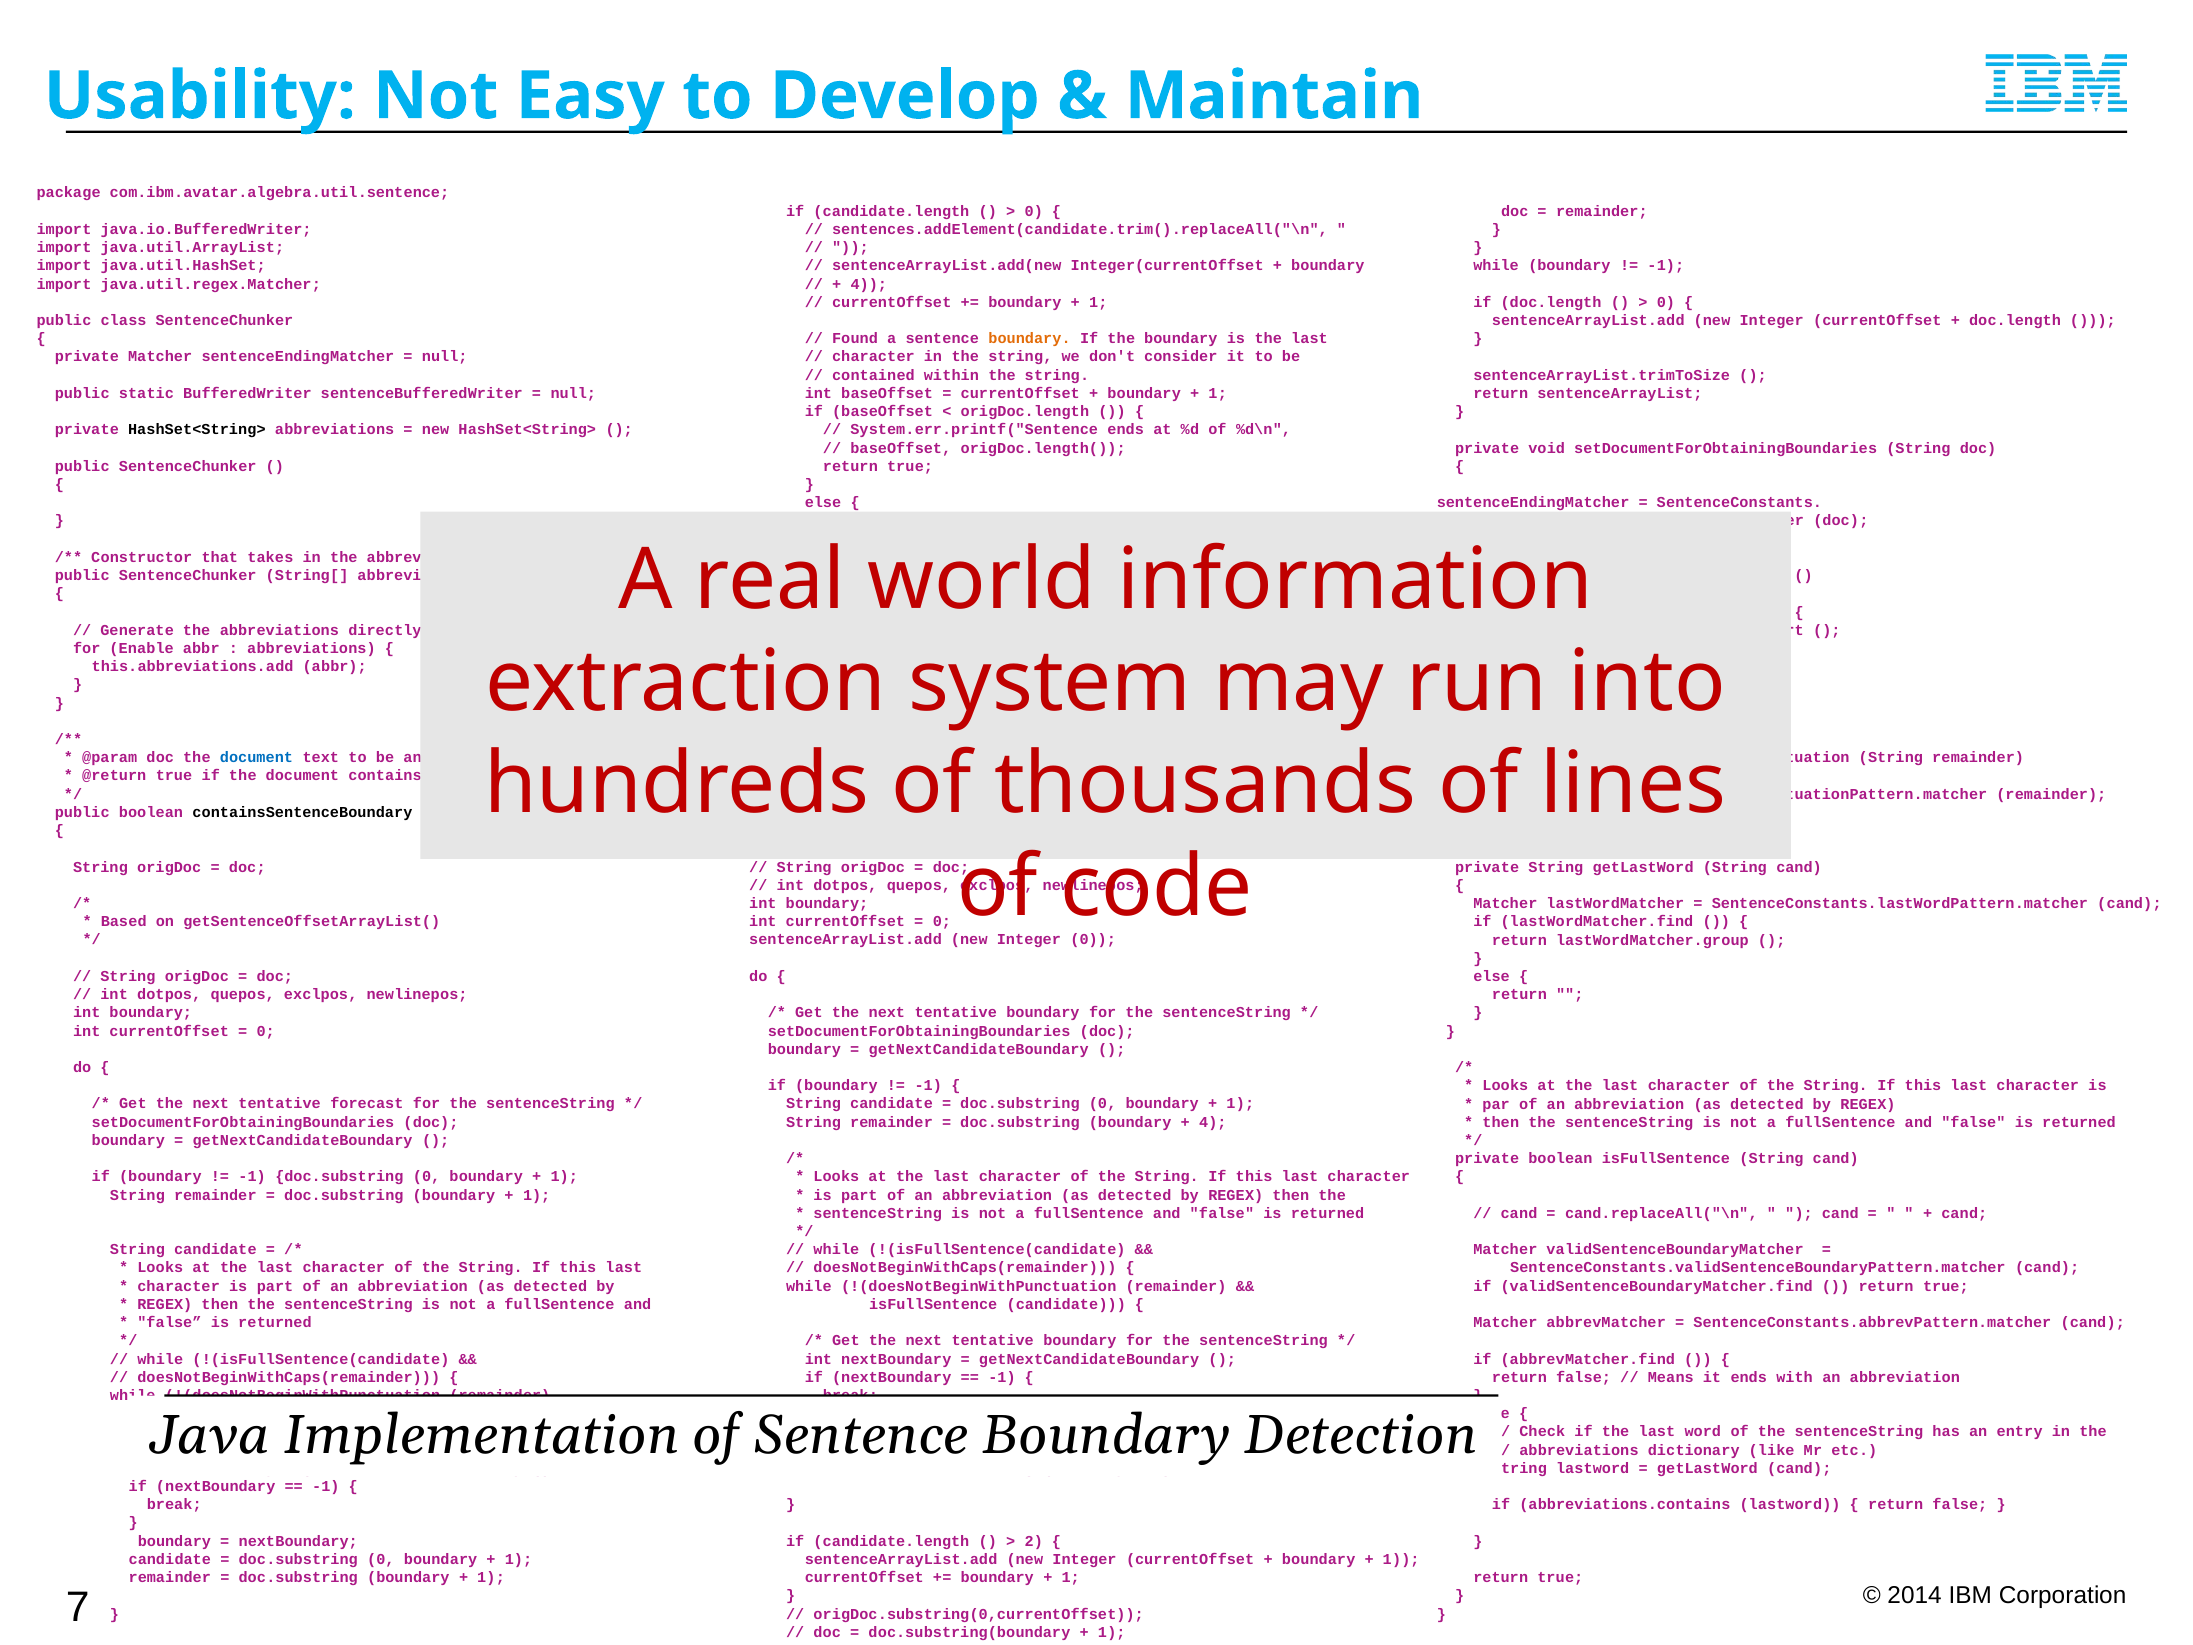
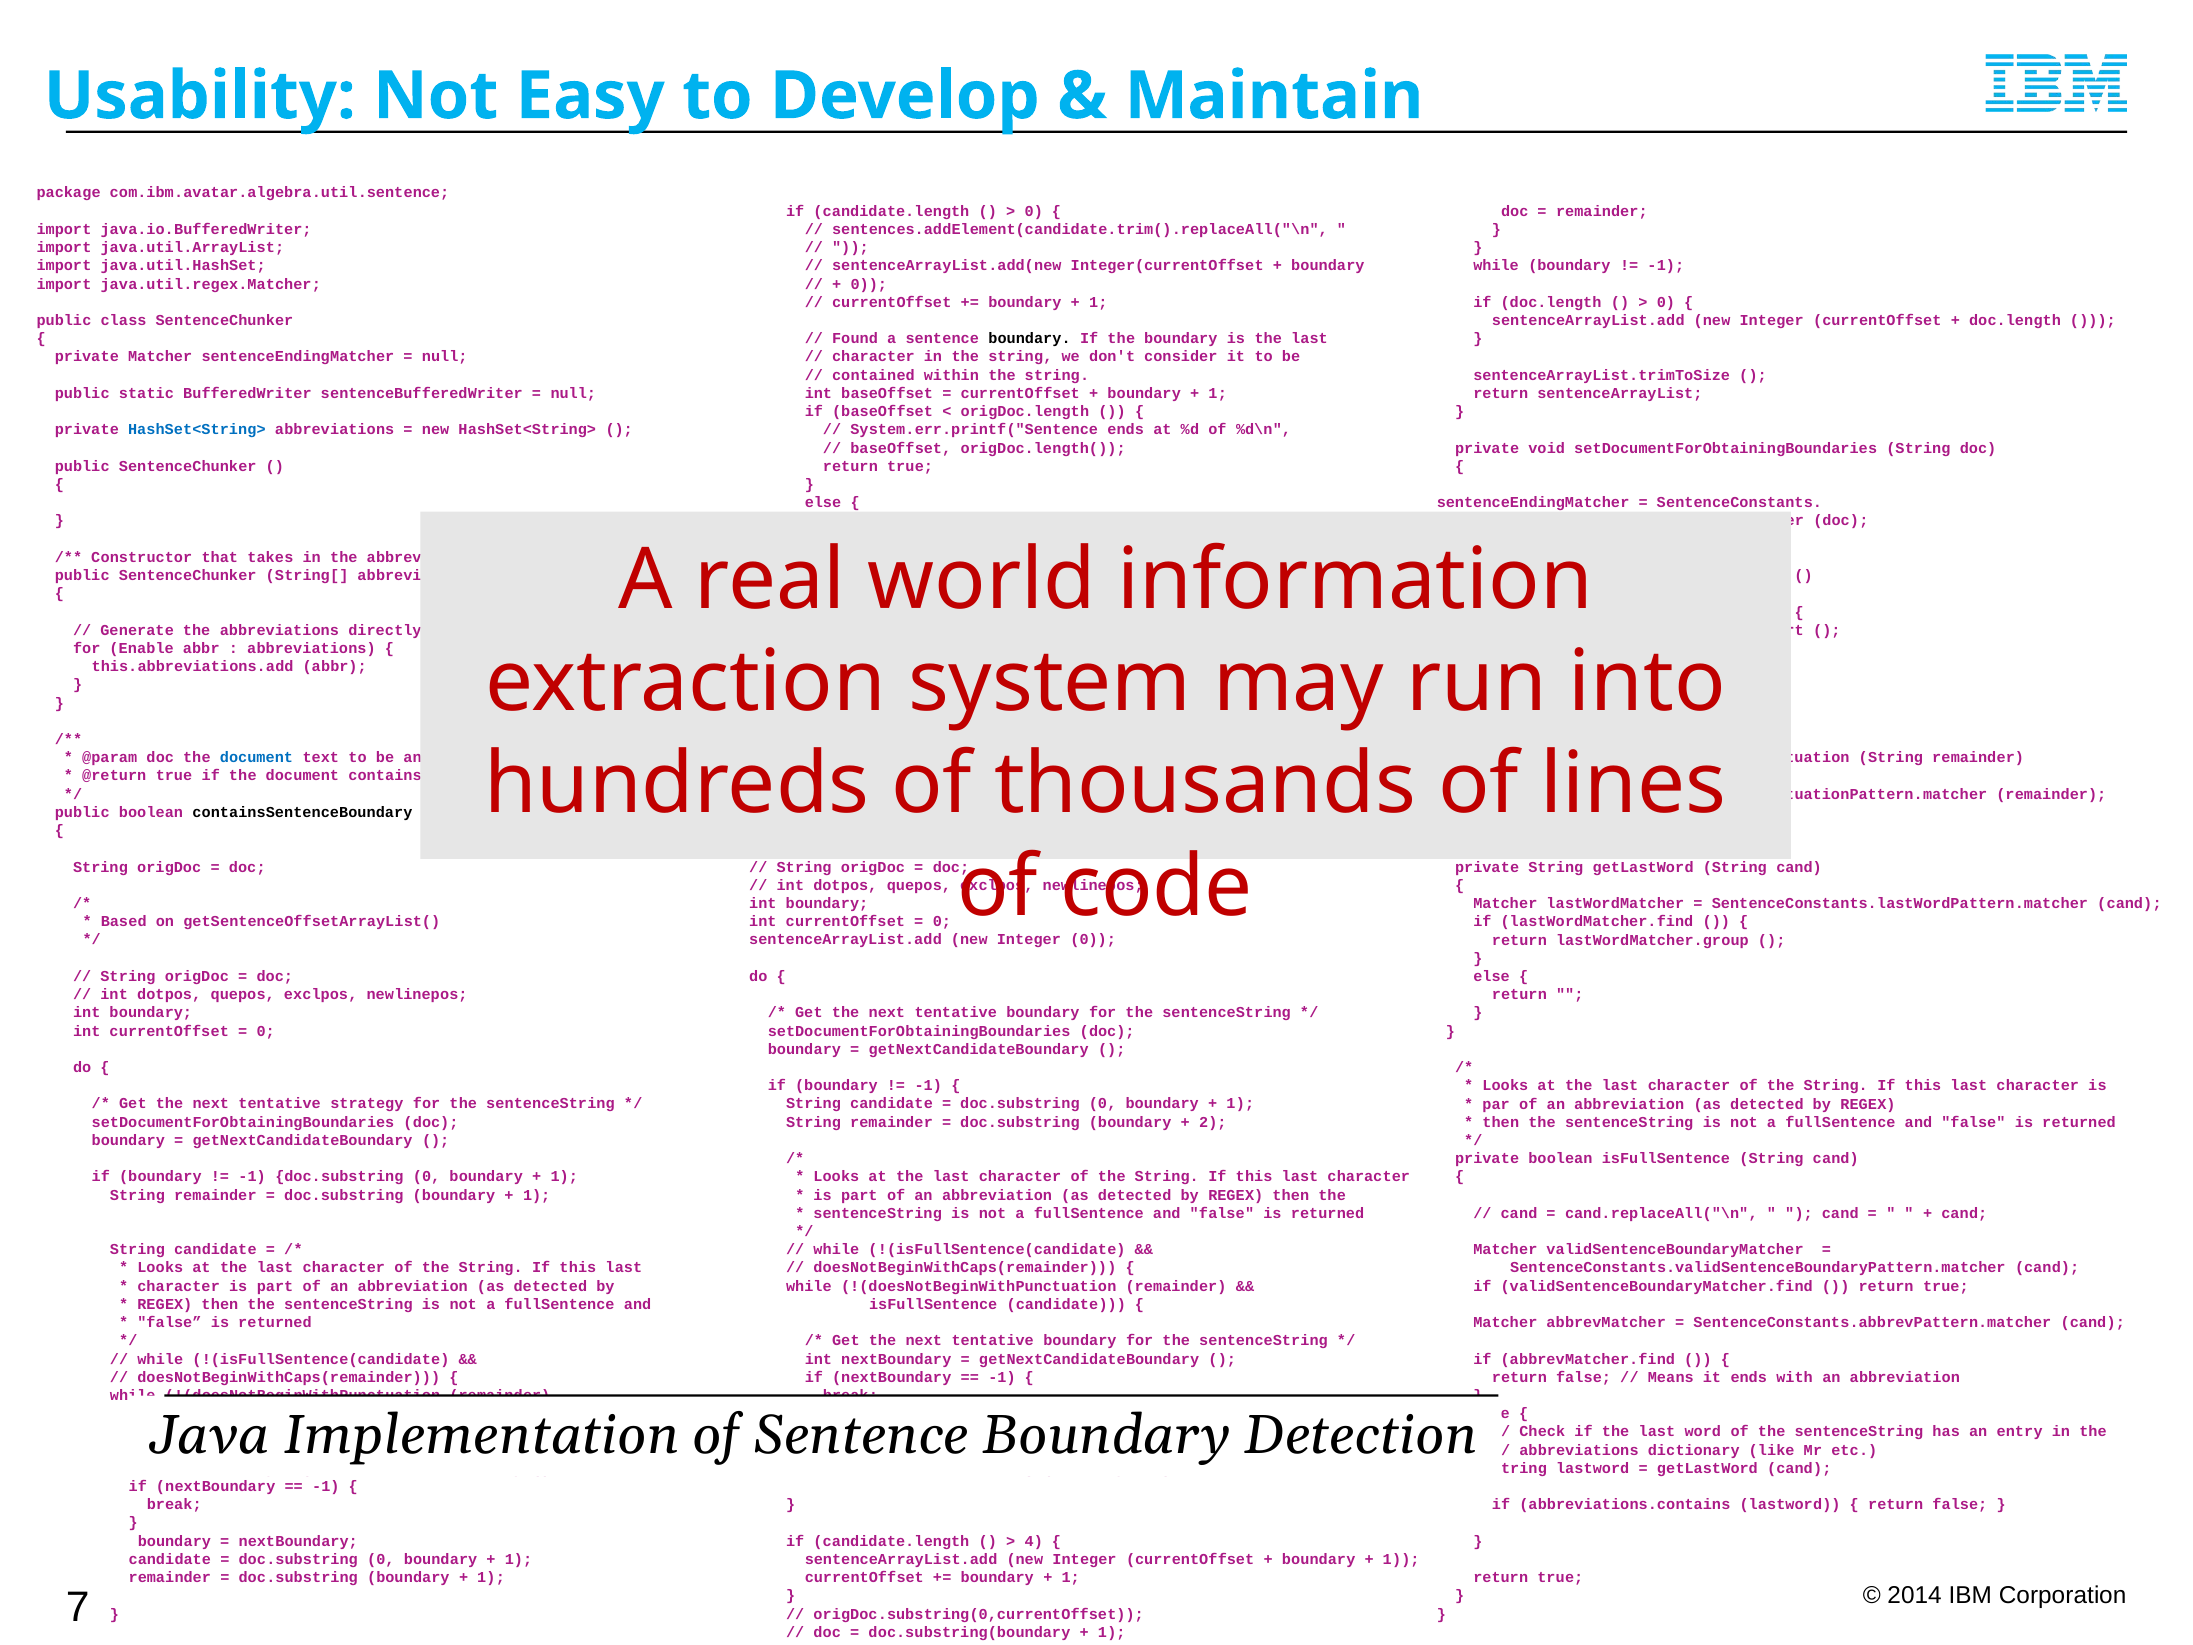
4 at (869, 284): 4 -> 0
boundary at (1030, 339) colour: orange -> black
HashSet<String> at (197, 430) colour: black -> blue
forecast: forecast -> strategy
4 at (1213, 1122): 4 -> 2
2: 2 -> 4
